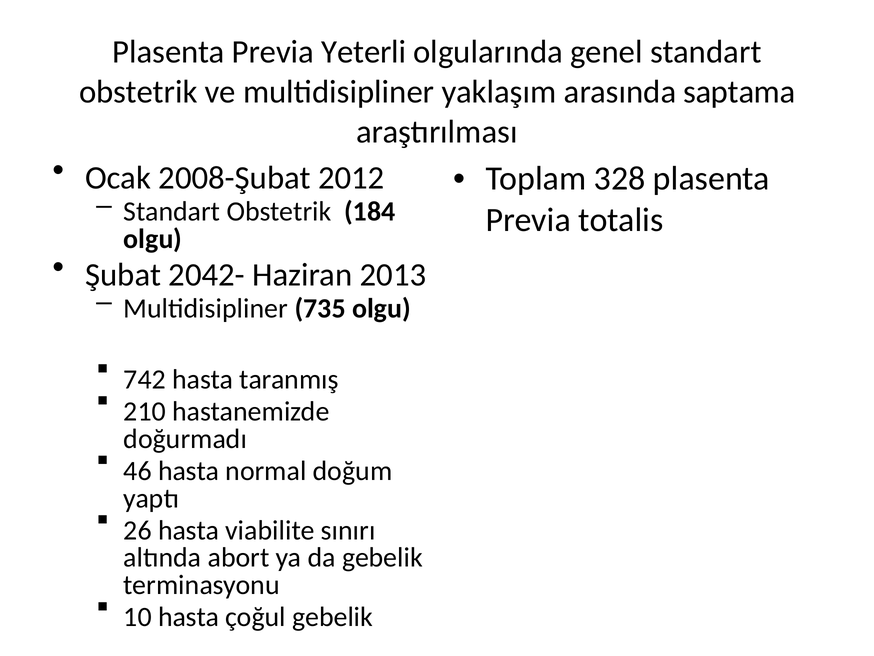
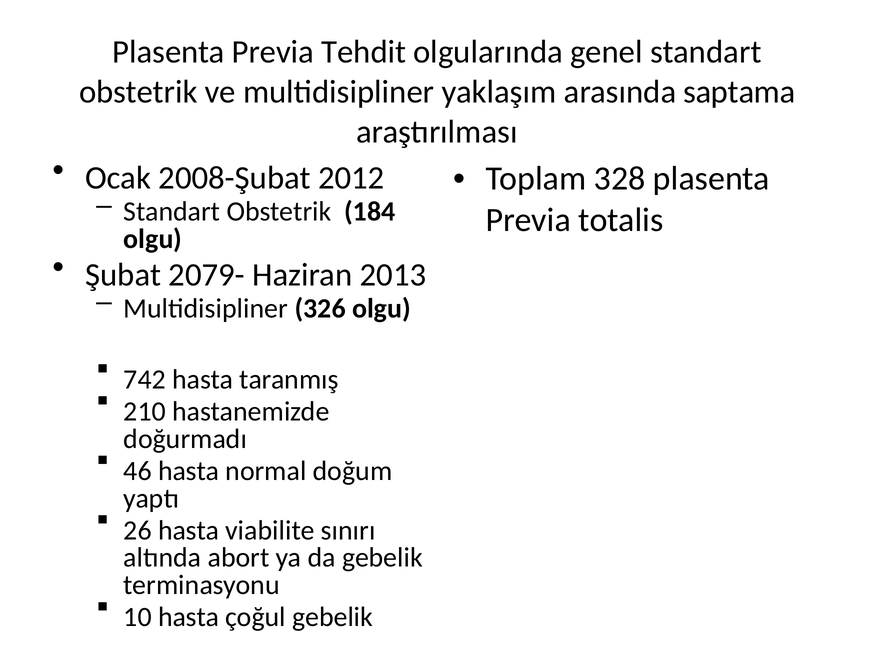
Yeterli: Yeterli -> Tehdit
2042-: 2042- -> 2079-
735: 735 -> 326
